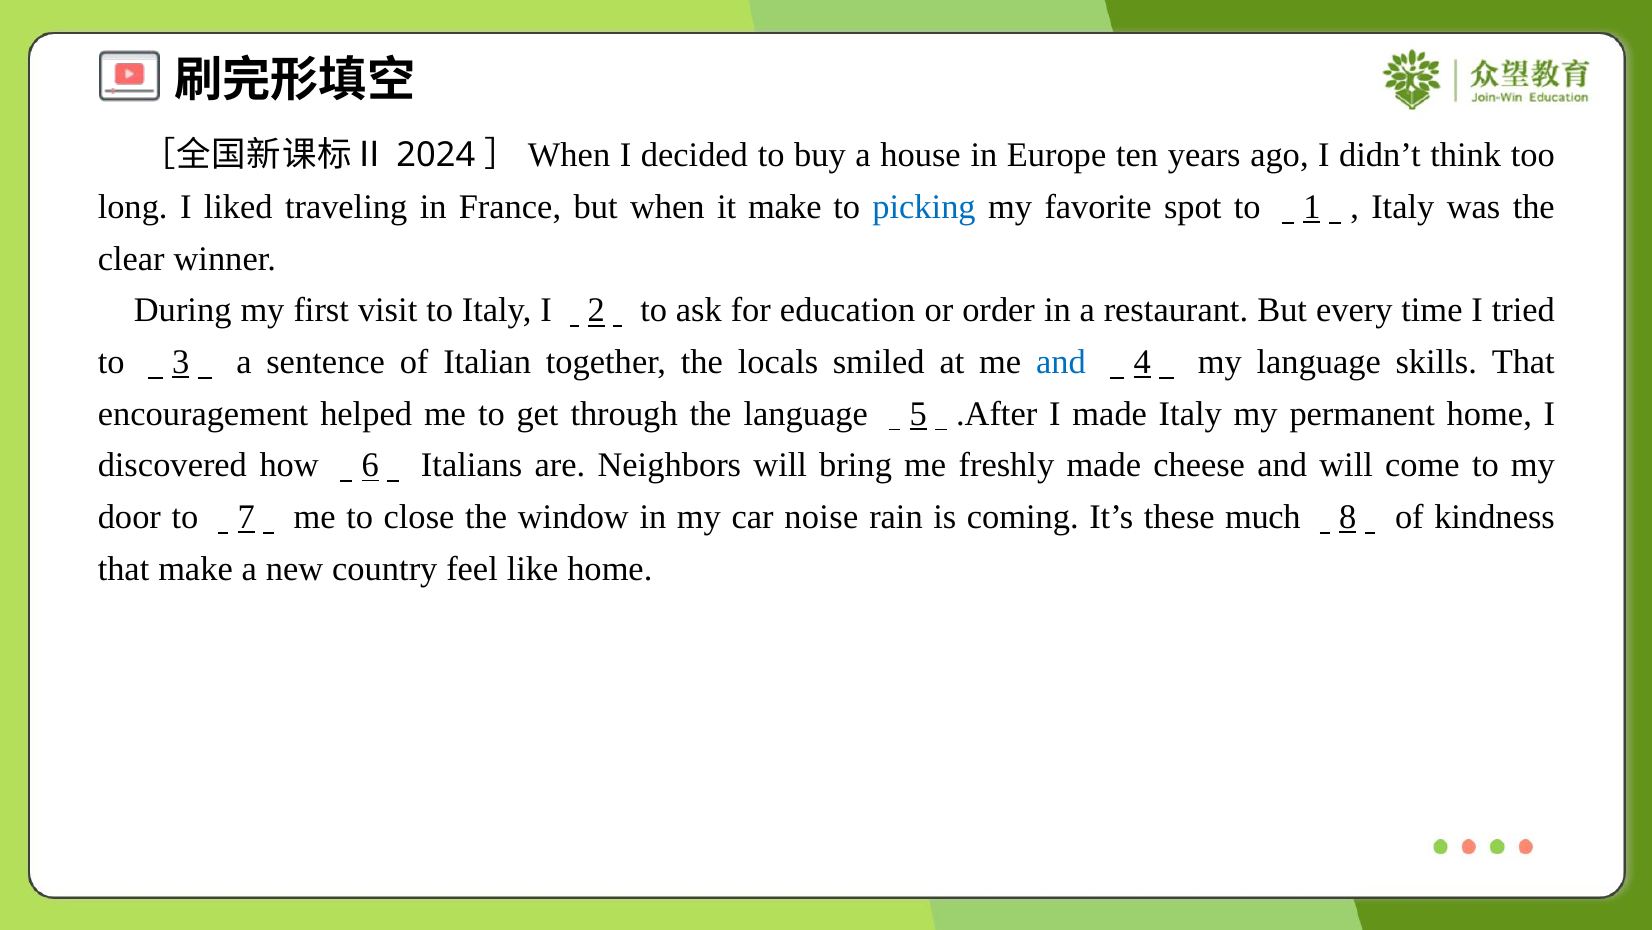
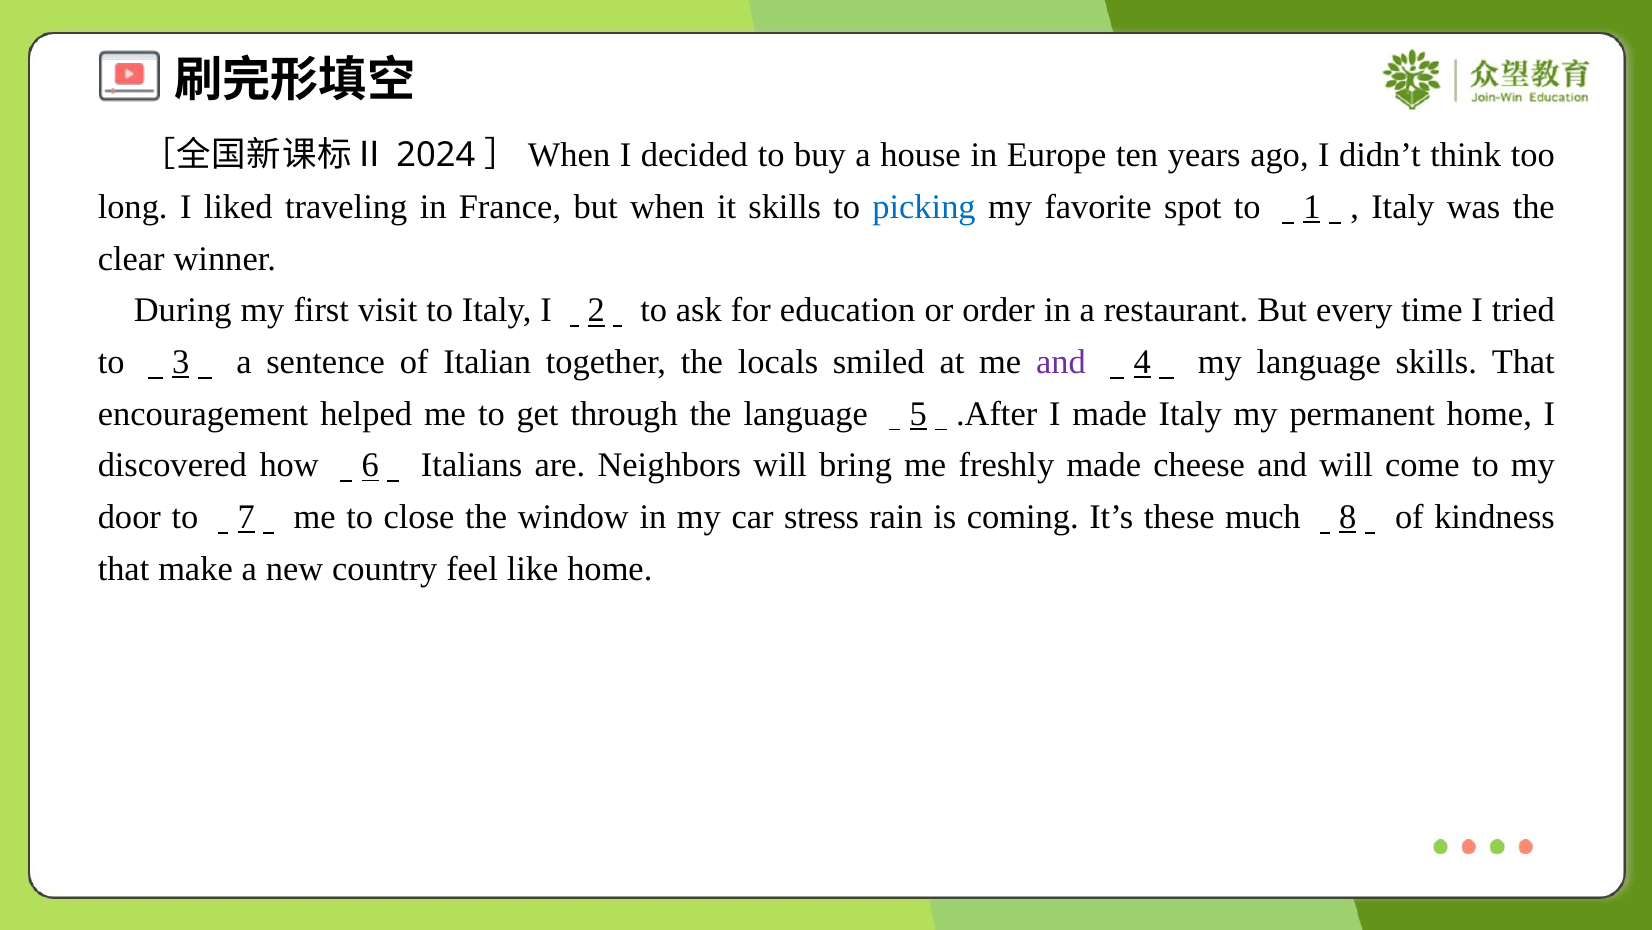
it make: make -> skills
and at (1061, 362) colour: blue -> purple
noise: noise -> stress
